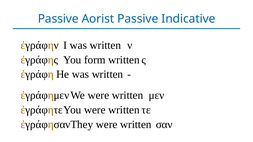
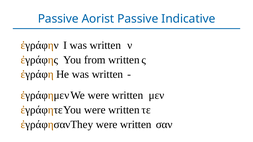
form: form -> from
